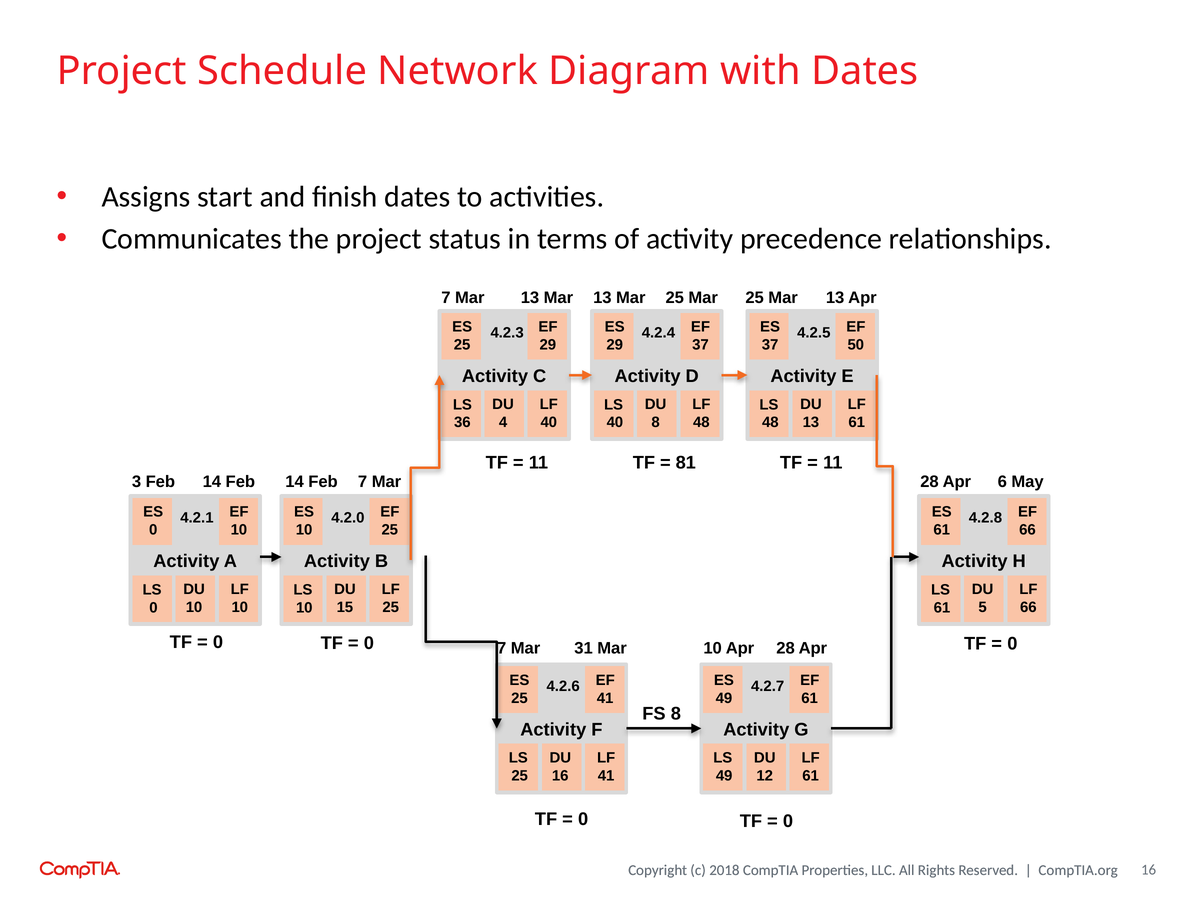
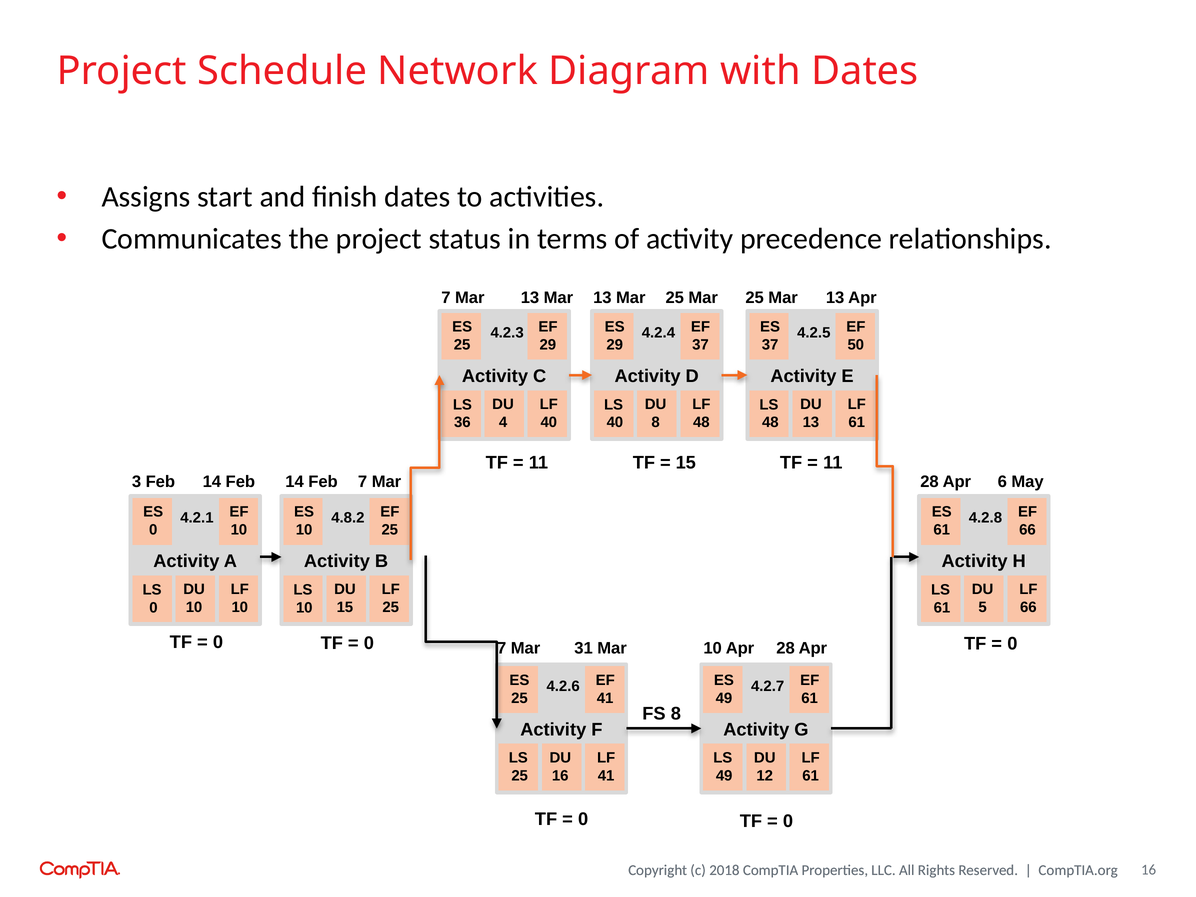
81 at (686, 463): 81 -> 15
4.2.0: 4.2.0 -> 4.8.2
